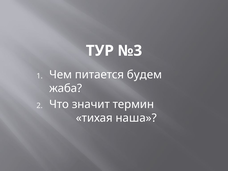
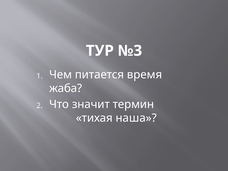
будем: будем -> время
